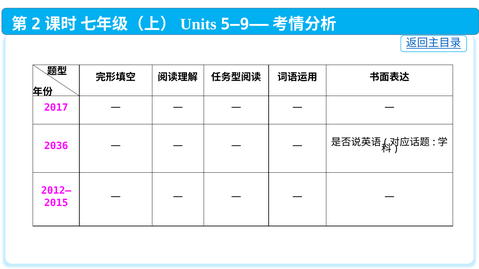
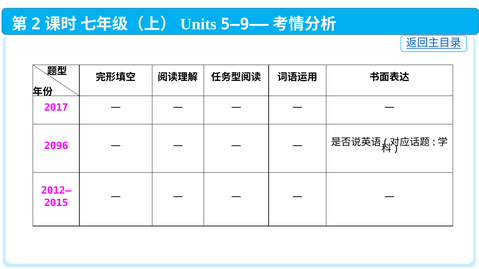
2036: 2036 -> 2096
